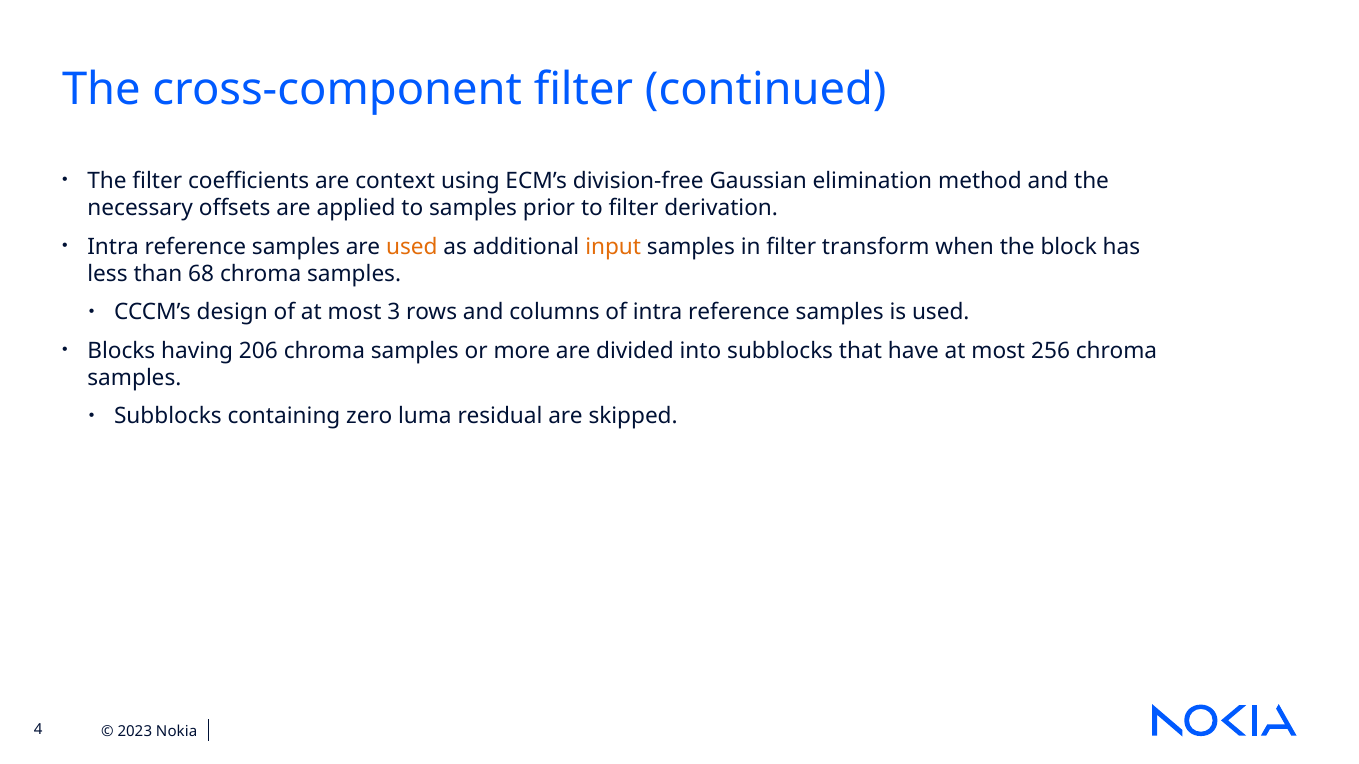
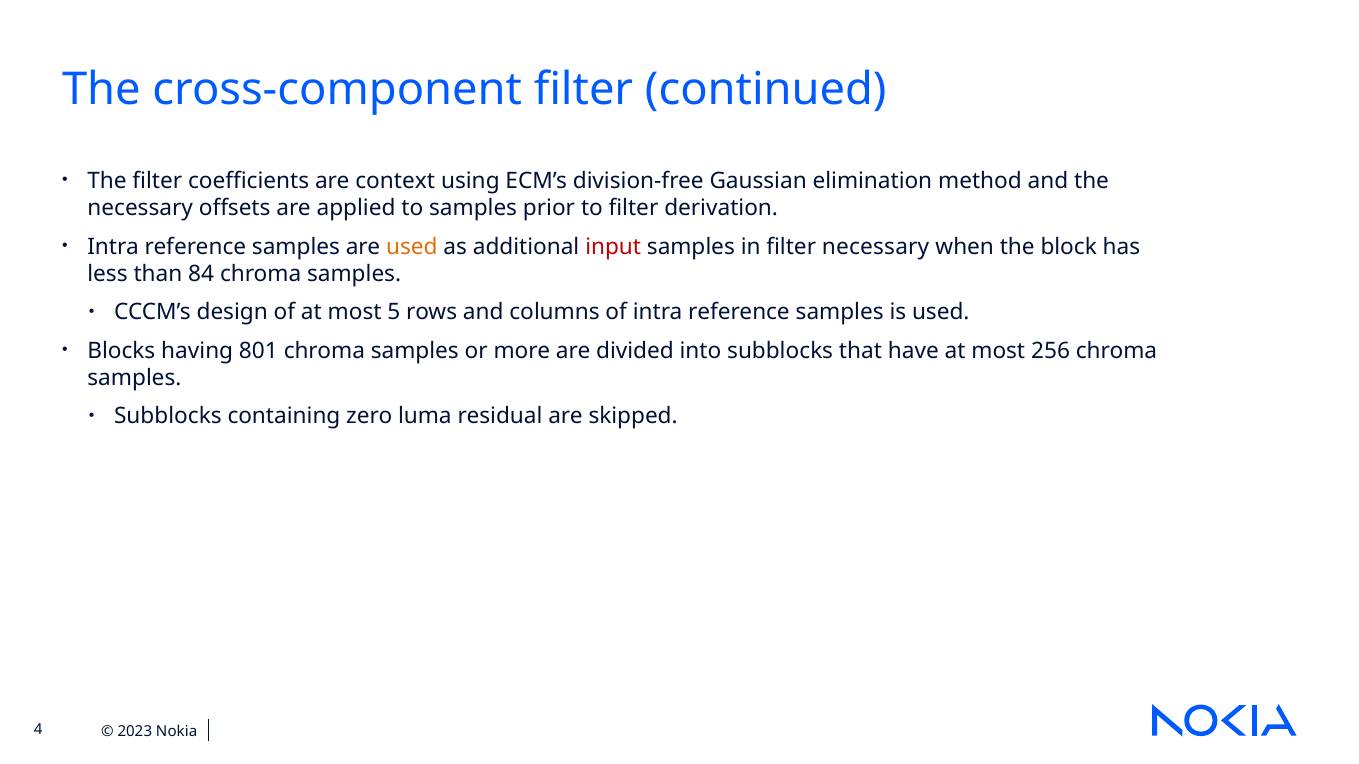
input colour: orange -> red
filter transform: transform -> necessary
68: 68 -> 84
3: 3 -> 5
206: 206 -> 801
